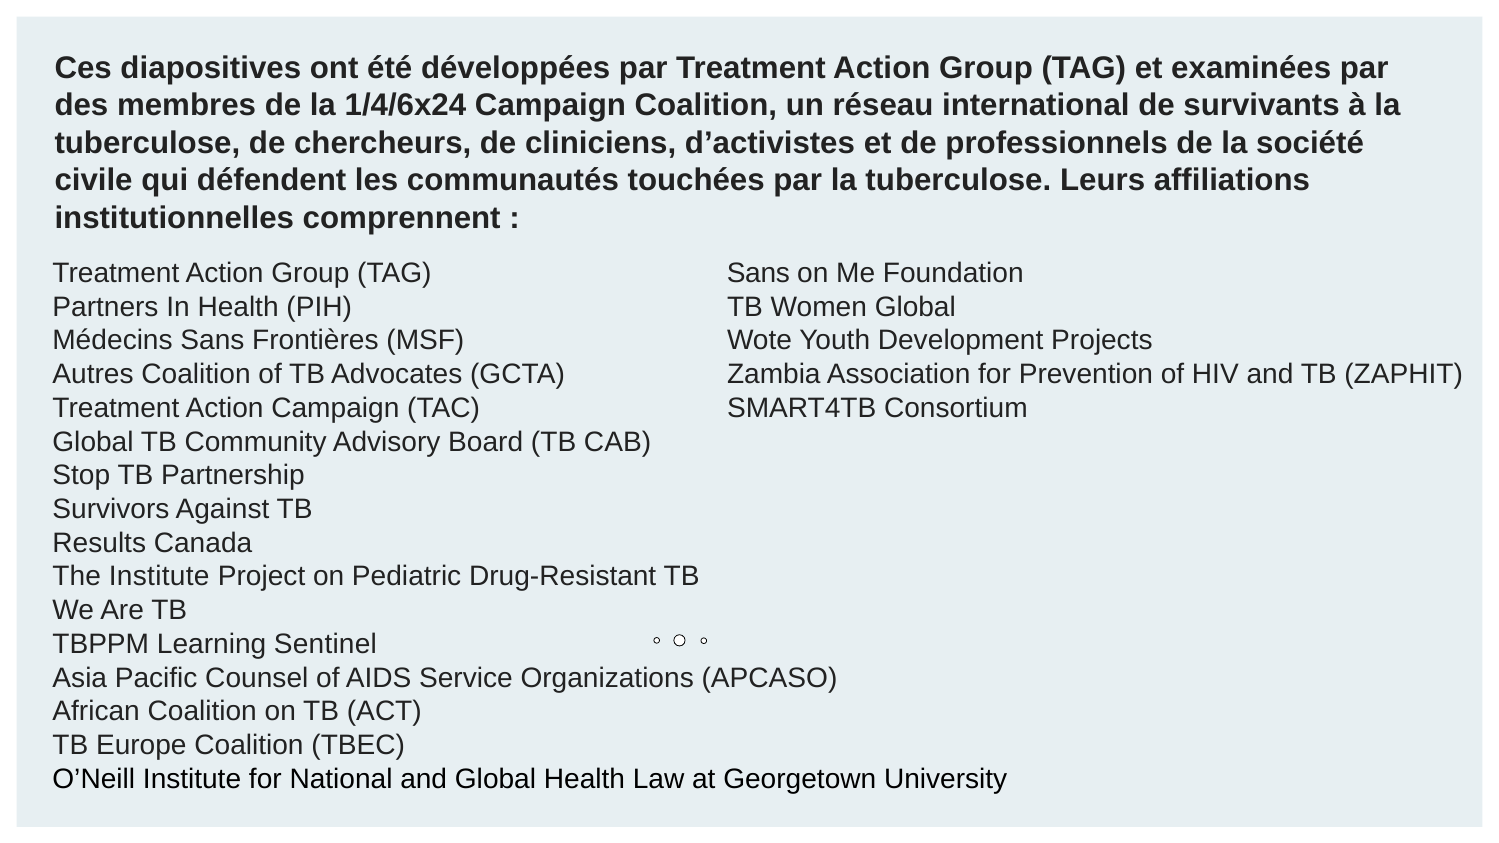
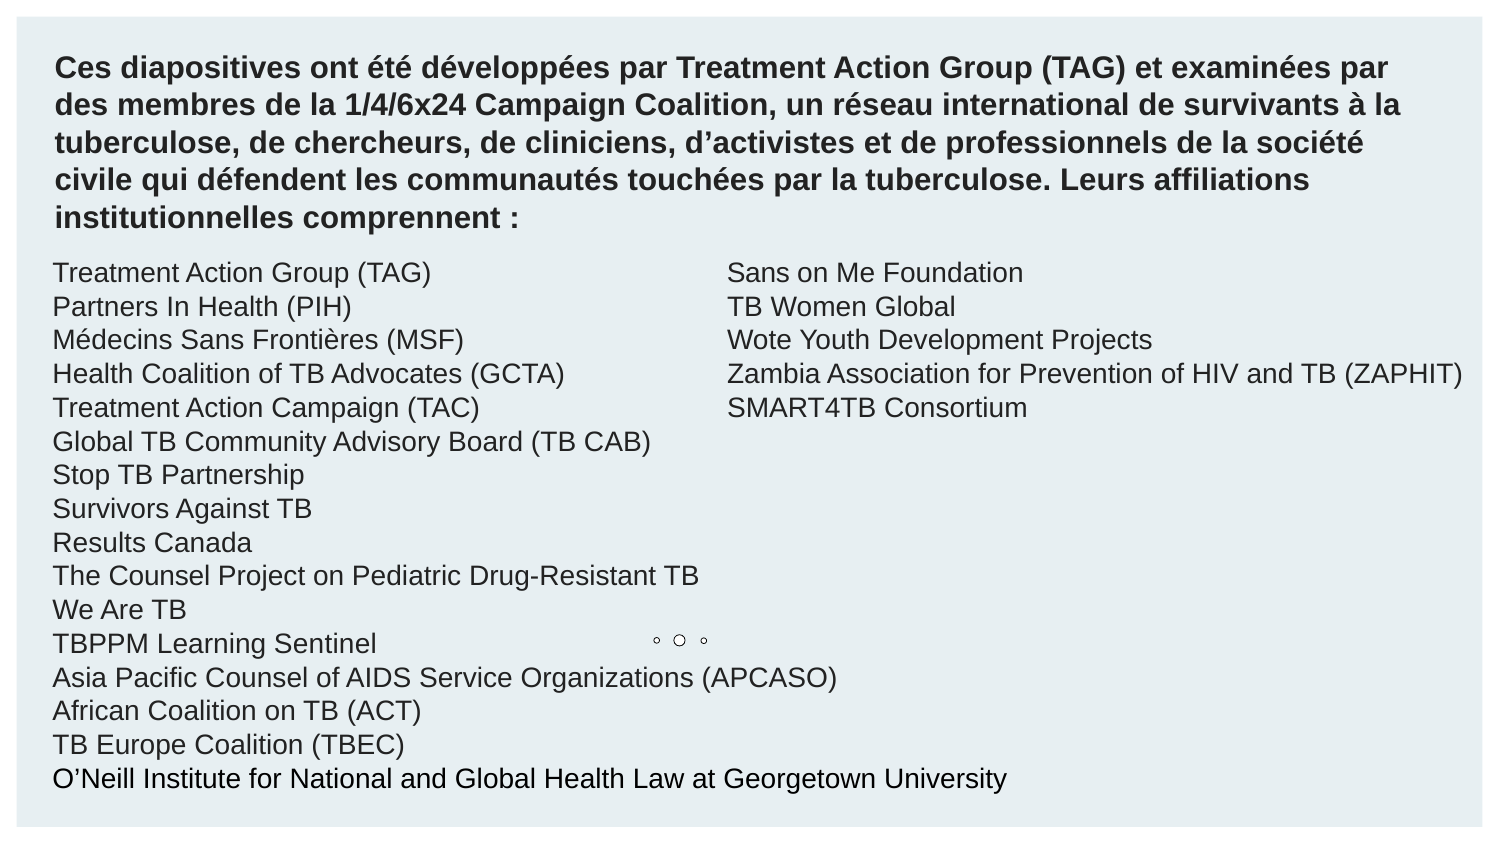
Autres at (93, 374): Autres -> Health
The Institute: Institute -> Counsel
